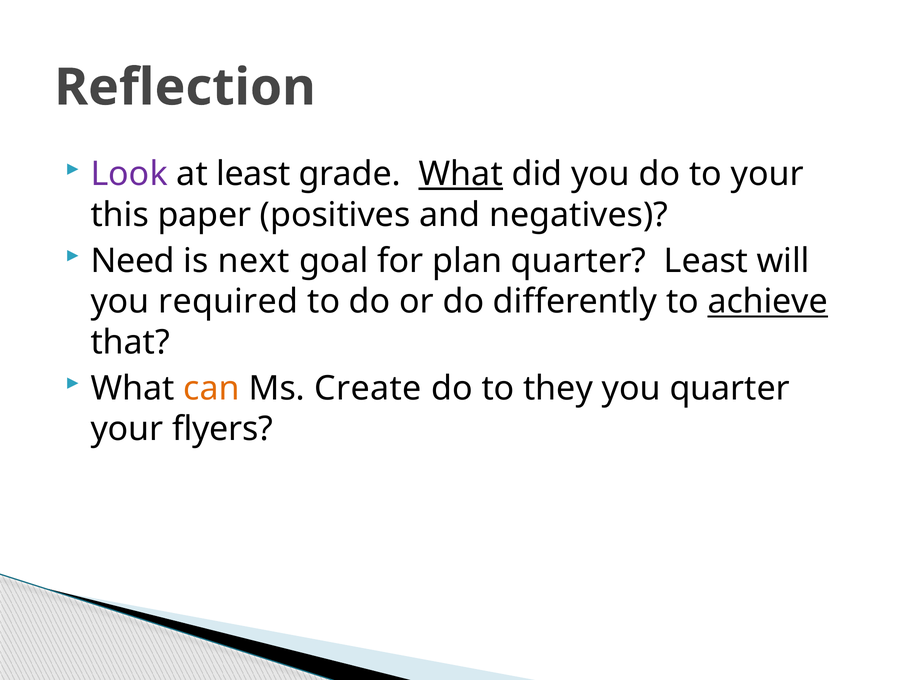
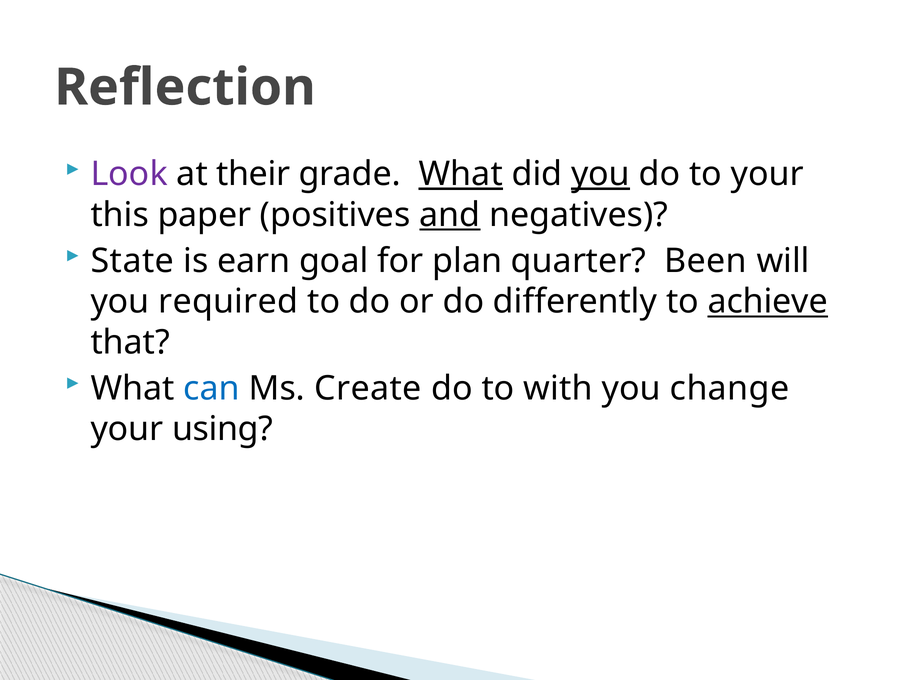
at least: least -> their
you at (601, 174) underline: none -> present
and underline: none -> present
Need: Need -> State
next: next -> earn
quarter Least: Least -> Been
can colour: orange -> blue
they: they -> with
you quarter: quarter -> change
flyers: flyers -> using
